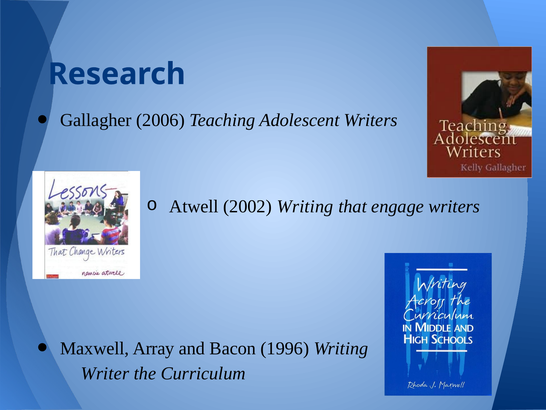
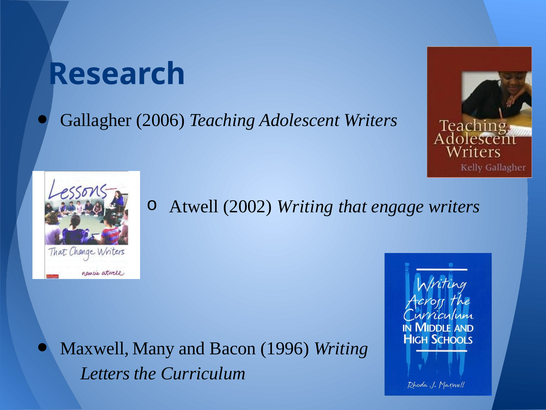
Array: Array -> Many
Writer: Writer -> Letters
